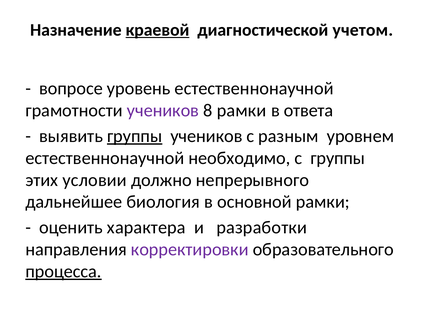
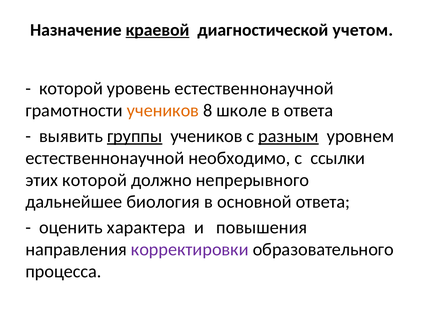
вопросе at (71, 89): вопросе -> которой
учеников at (163, 110) colour: purple -> orange
8 рамки: рамки -> школе
разным underline: none -> present
с группы: группы -> ссылки
этих условии: условии -> которой
основной рамки: рамки -> ответа
разработки: разработки -> повышения
процесса underline: present -> none
